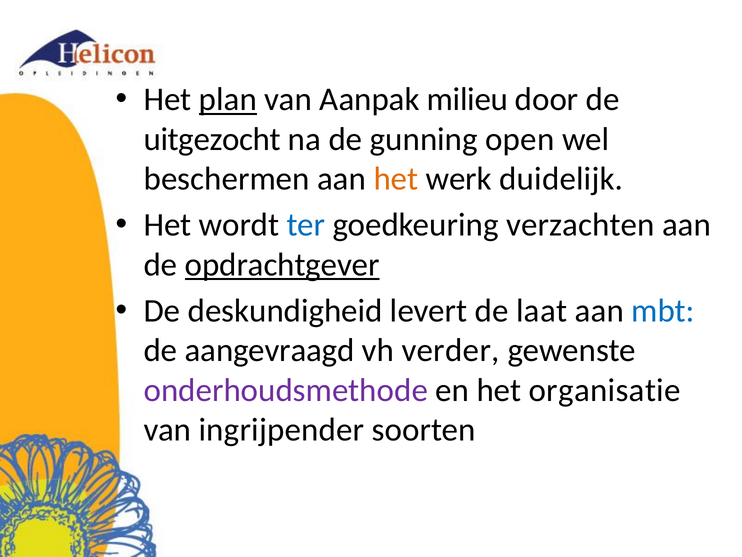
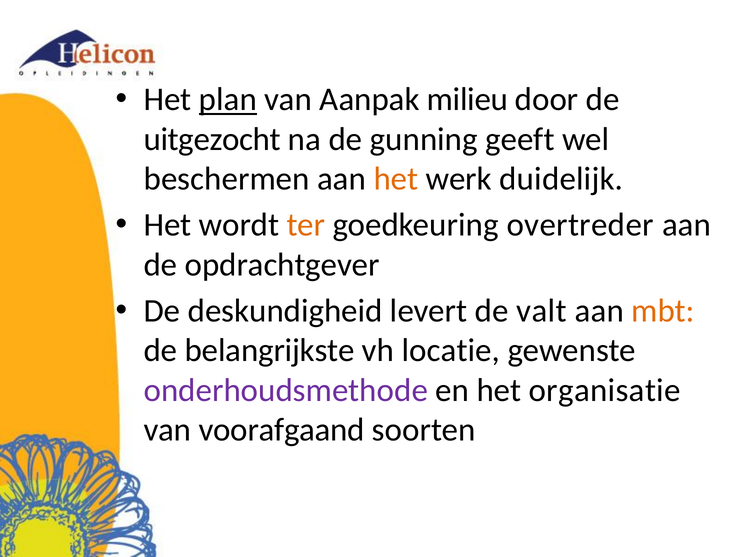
open: open -> geeft
ter colour: blue -> orange
verzachten: verzachten -> overtreder
opdrachtgever underline: present -> none
laat: laat -> valt
mbt colour: blue -> orange
aangevraagd: aangevraagd -> belangrijkste
verder: verder -> locatie
ingrijpender: ingrijpender -> voorafgaand
